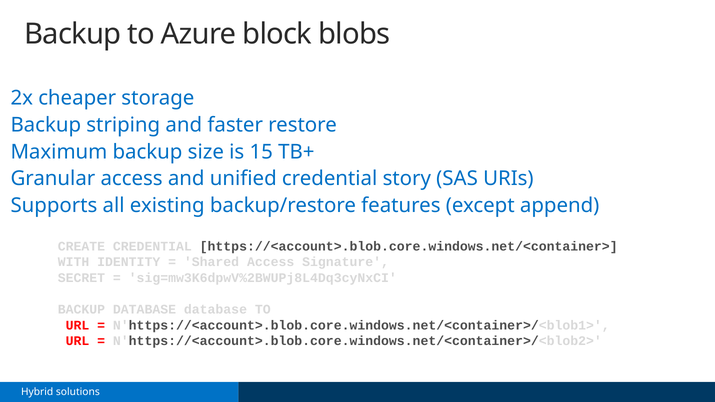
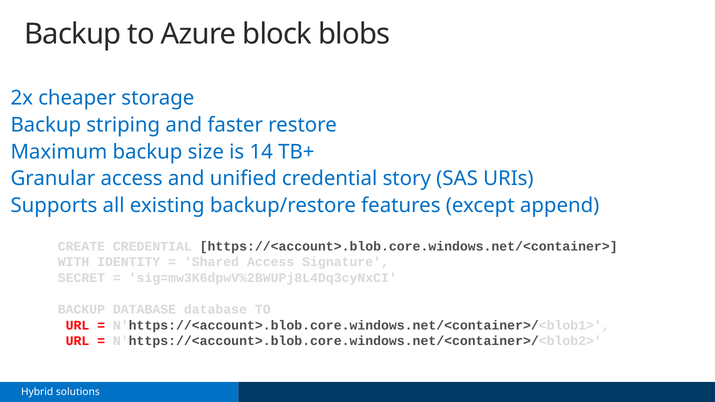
15: 15 -> 14
